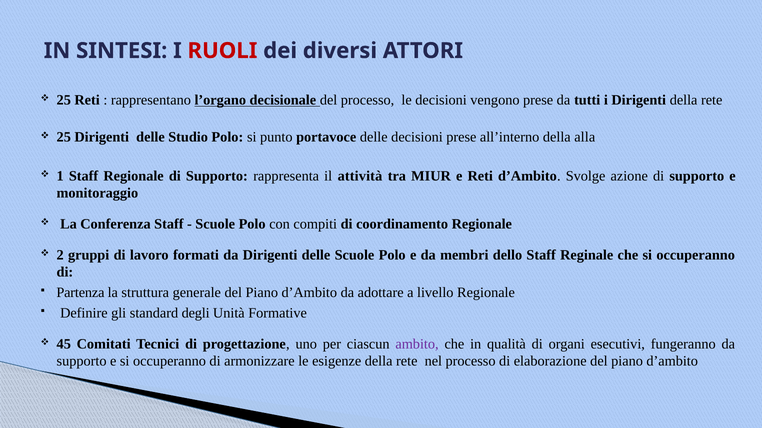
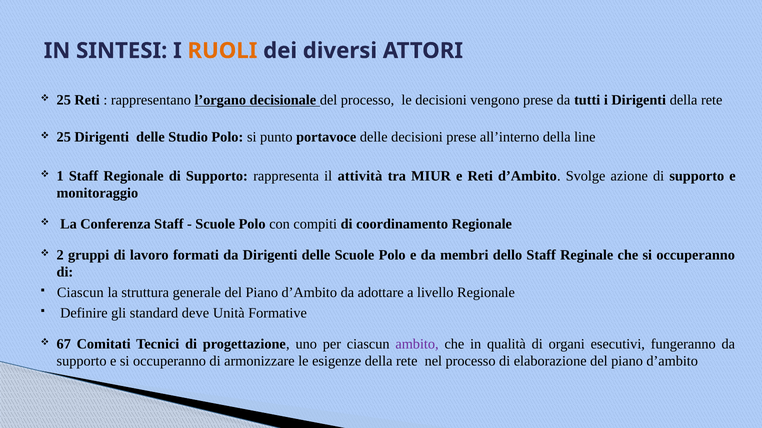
RUOLI colour: red -> orange
alla: alla -> line
Partenza at (80, 293): Partenza -> Ciascun
degli: degli -> deve
45: 45 -> 67
